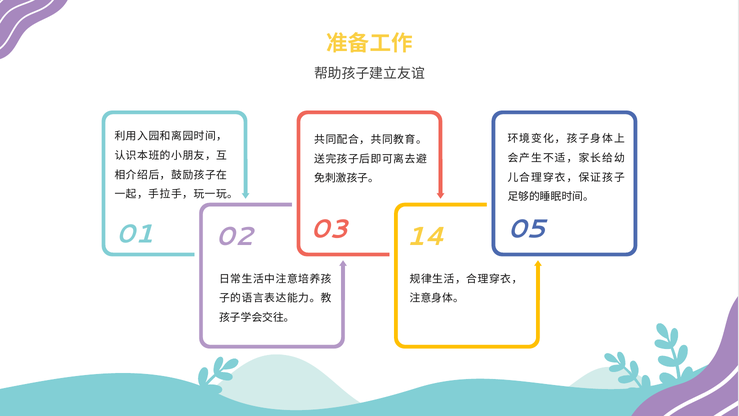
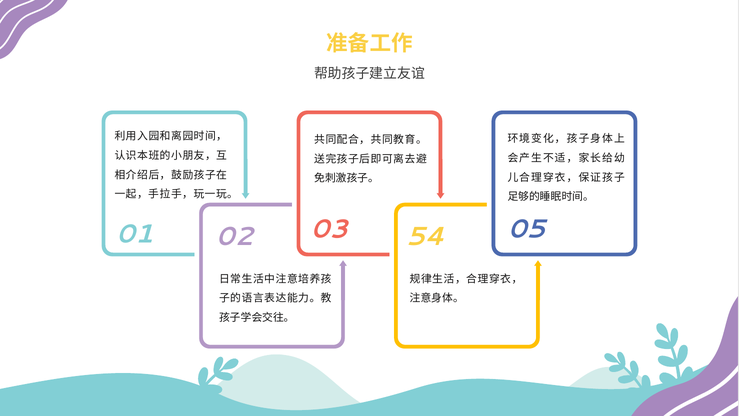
14: 14 -> 54
